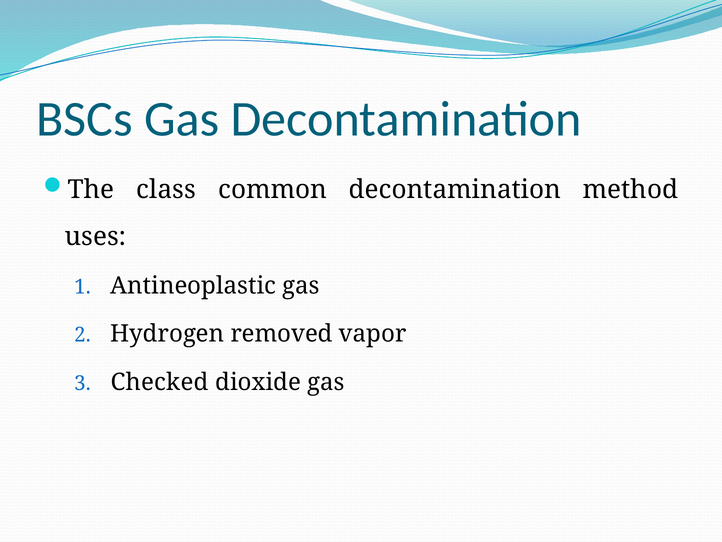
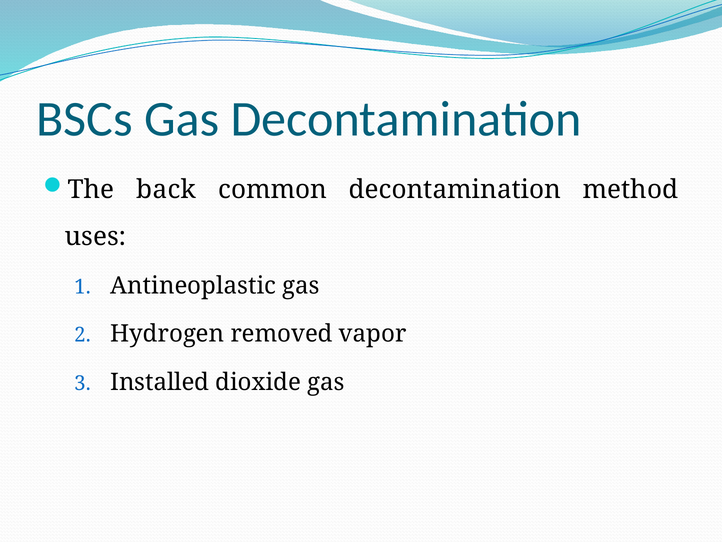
class: class -> back
Checked: Checked -> Installed
